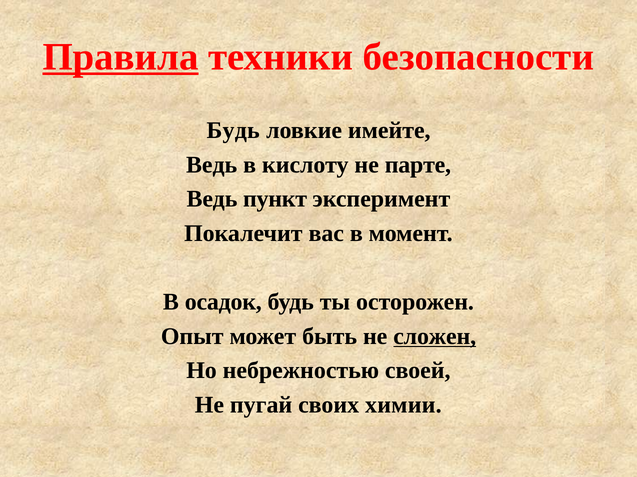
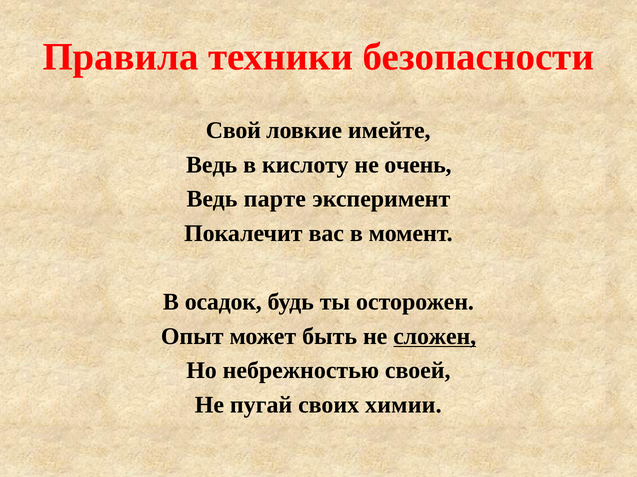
Правила underline: present -> none
Будь at (233, 131): Будь -> Свой
парте: парте -> очень
пункт: пункт -> парте
